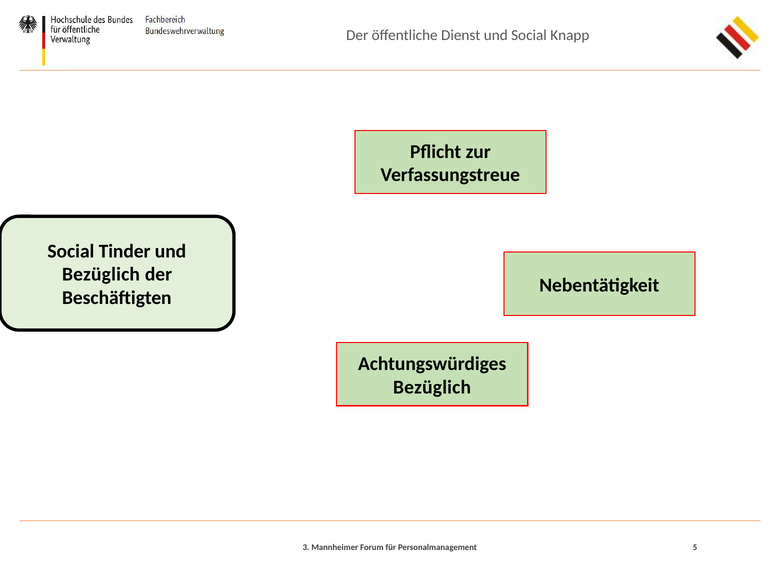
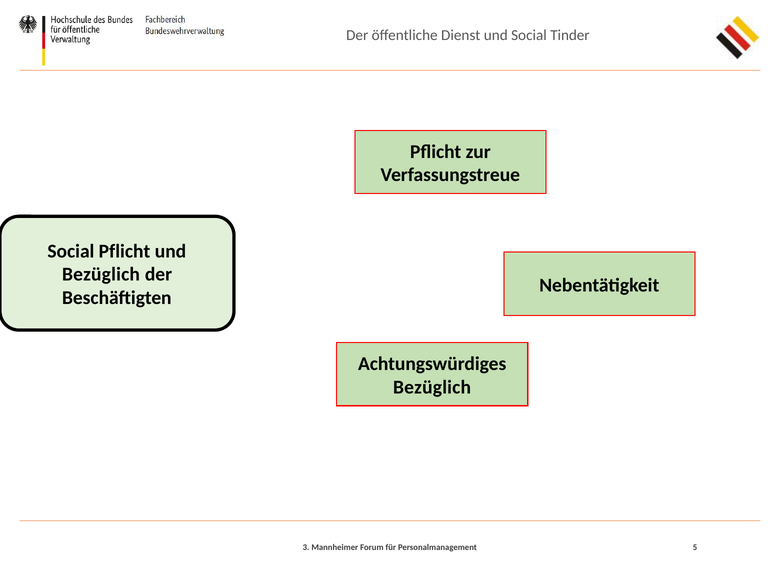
Knapp: Knapp -> Tinder
Social Tinder: Tinder -> Pflicht
